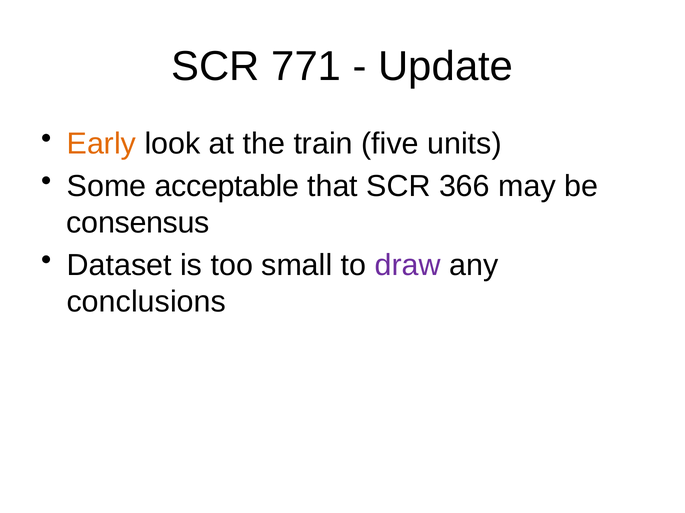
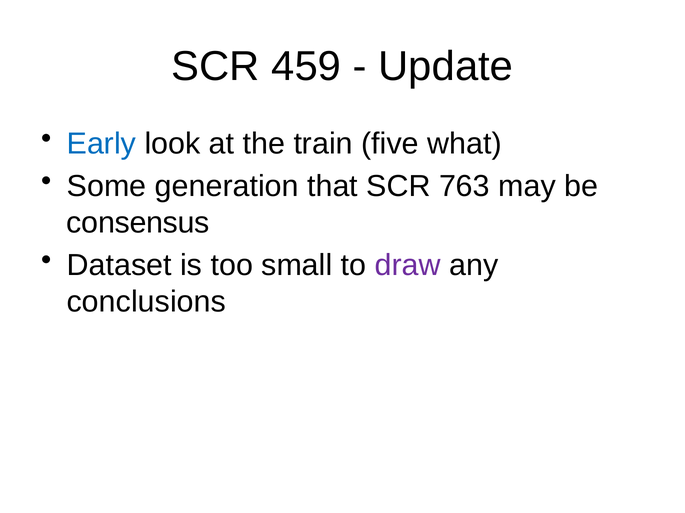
771: 771 -> 459
Early colour: orange -> blue
units: units -> what
acceptable: acceptable -> generation
366: 366 -> 763
